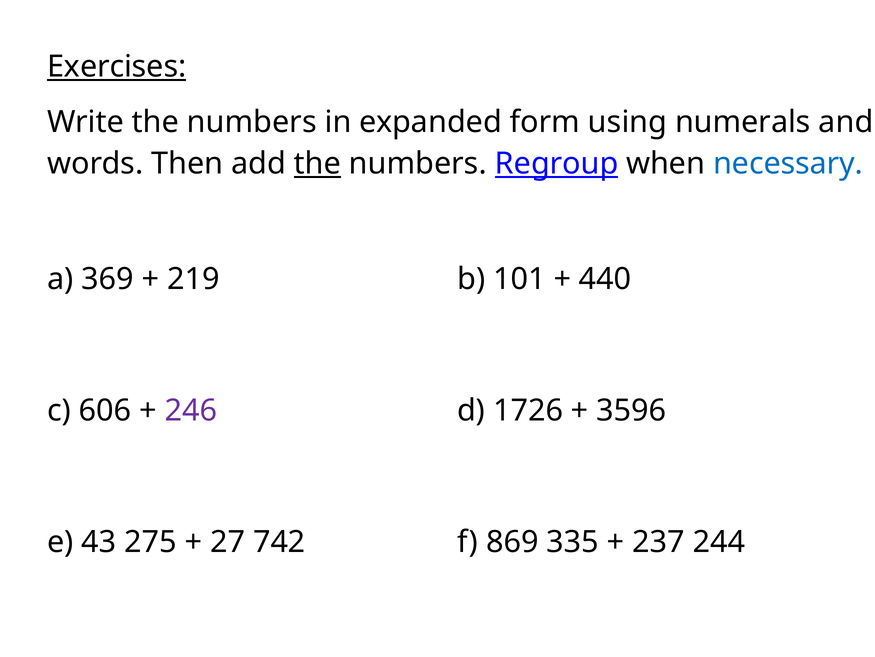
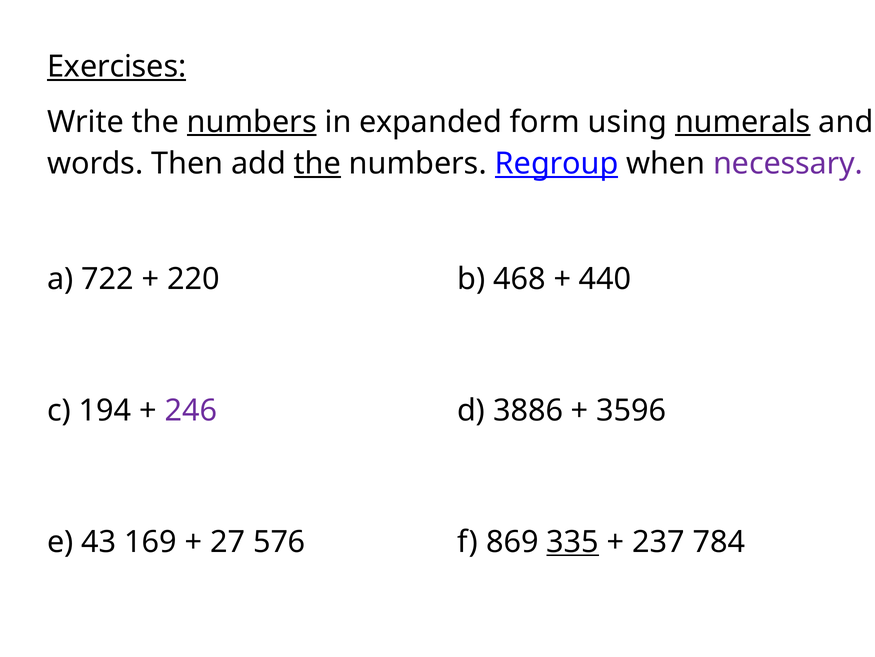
numbers at (252, 122) underline: none -> present
numerals underline: none -> present
necessary colour: blue -> purple
369: 369 -> 722
219: 219 -> 220
101: 101 -> 468
606: 606 -> 194
1726: 1726 -> 3886
275: 275 -> 169
742: 742 -> 576
335 underline: none -> present
244: 244 -> 784
